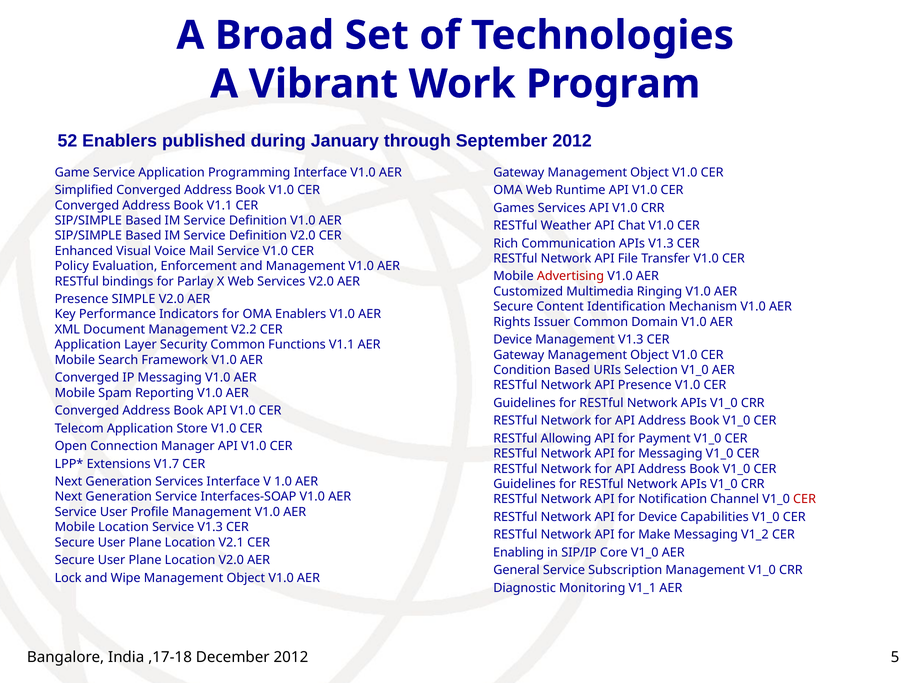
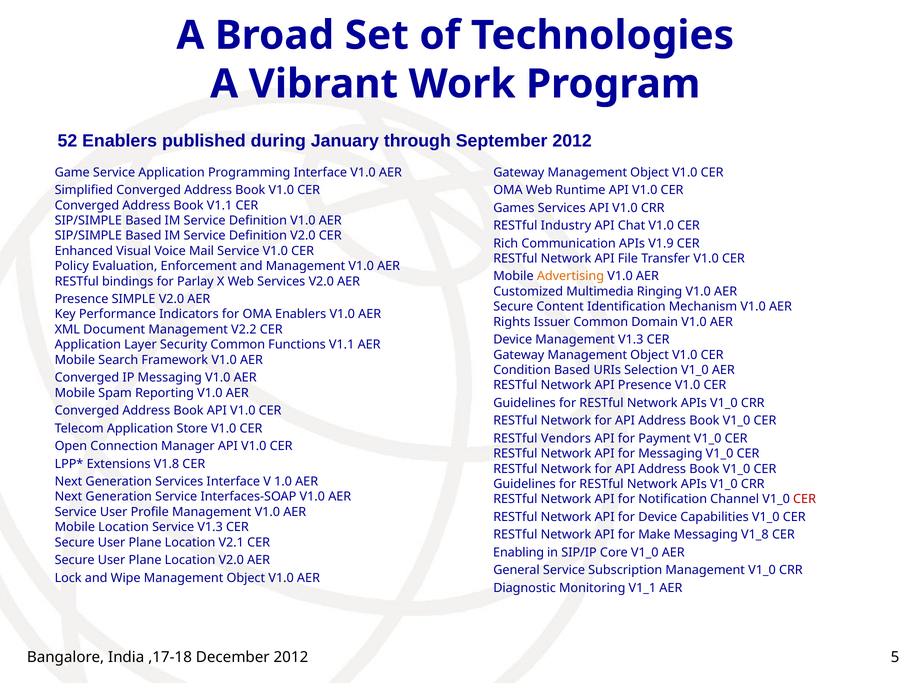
Weather: Weather -> Industry
APIs V1.3: V1.3 -> V1.9
Advertising colour: red -> orange
Allowing: Allowing -> Vendors
V1.7: V1.7 -> V1.8
V1_2: V1_2 -> V1_8
